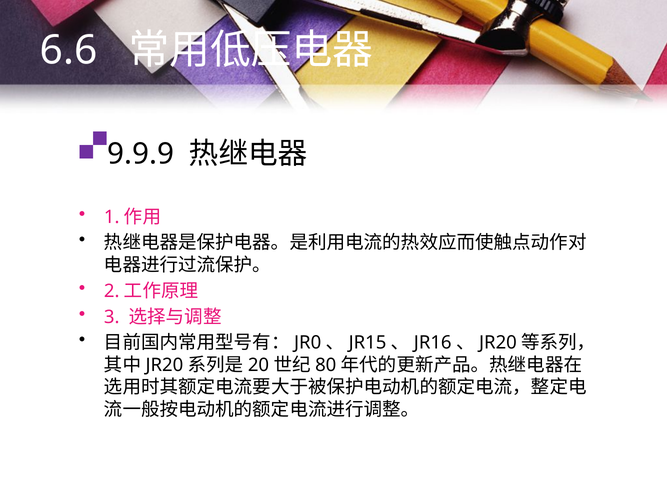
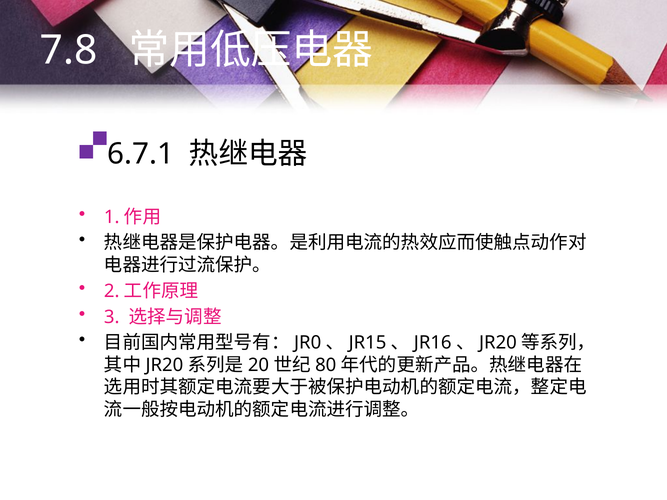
6.6: 6.6 -> 7.8
9.9.9: 9.9.9 -> 6.7.1
